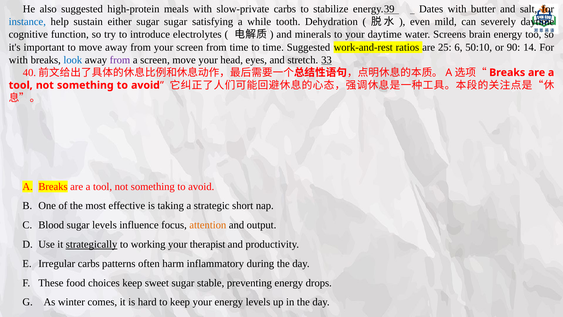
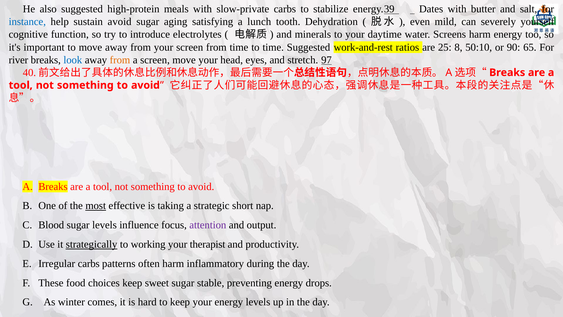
sustain either: either -> avoid
sugar sugar: sugar -> aging
while: while -> lunch
severely daytime: daytime -> yourself
Screens brain: brain -> harm
6: 6 -> 8
14: 14 -> 65
with at (18, 60): with -> river
from at (120, 60) colour: purple -> orange
33: 33 -> 97
most underline: none -> present
attention colour: orange -> purple
